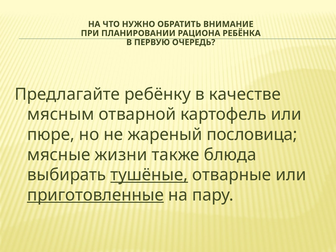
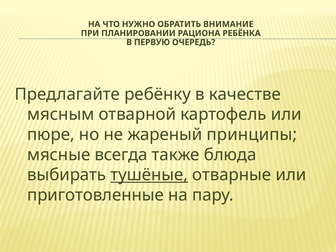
пословица: пословица -> принципы
жизни: жизни -> всегда
приготовленные underline: present -> none
